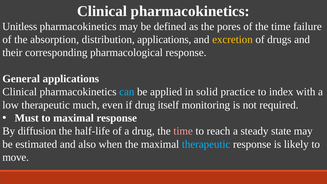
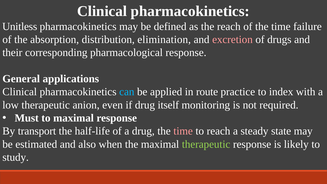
the pores: pores -> reach
distribution applications: applications -> elimination
excretion colour: yellow -> pink
solid: solid -> route
much: much -> anion
diffusion: diffusion -> transport
therapeutic at (206, 144) colour: light blue -> light green
move: move -> study
